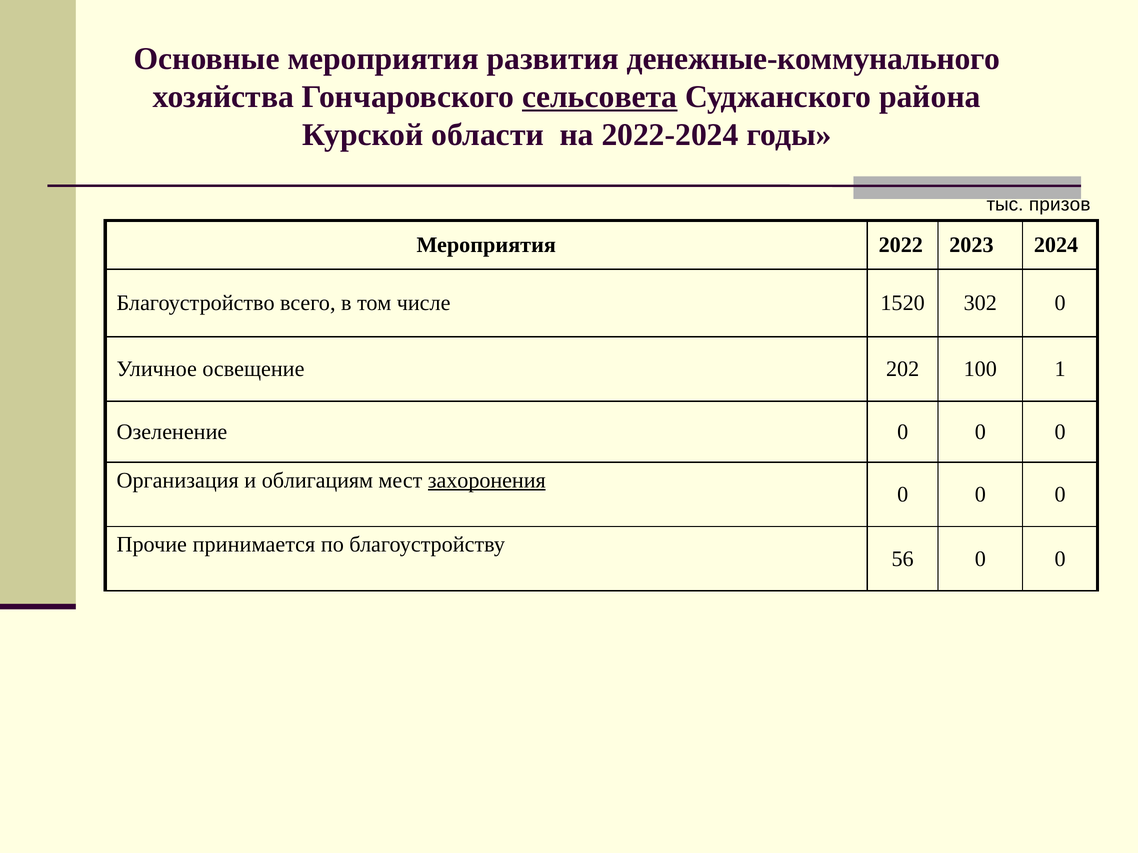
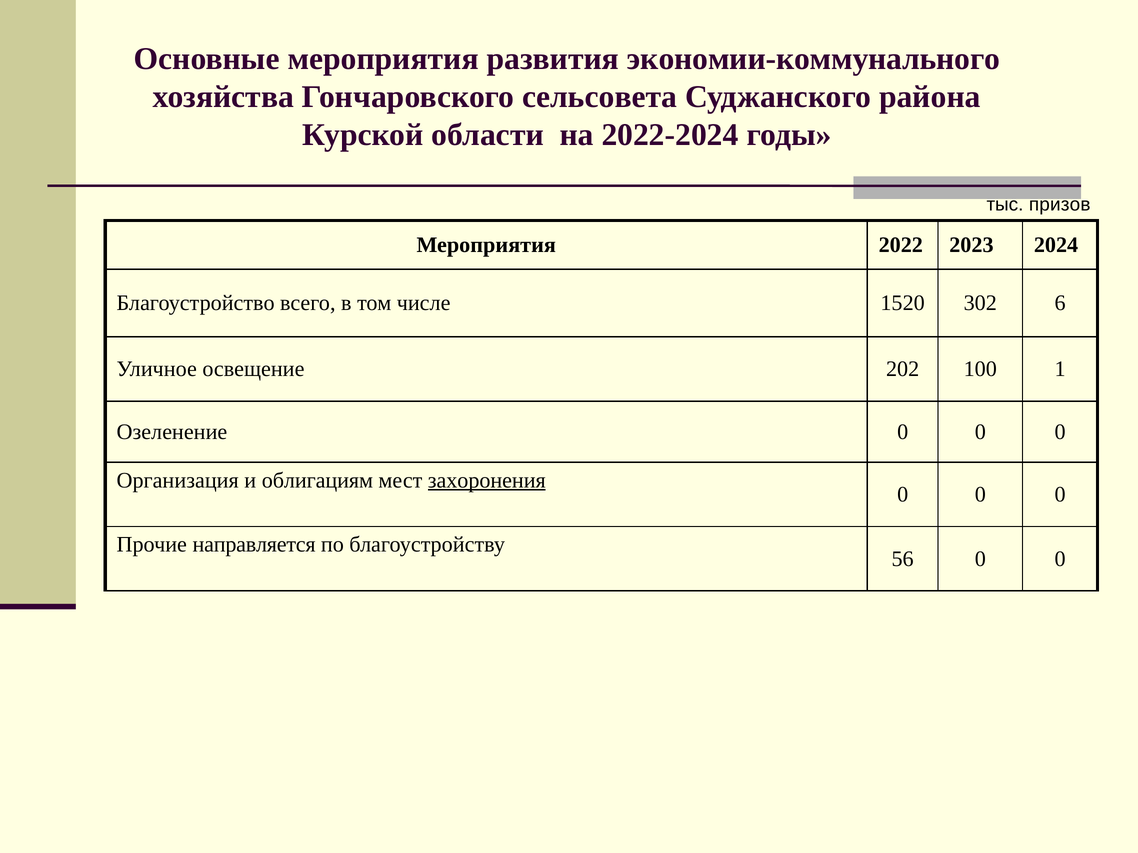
денежные-коммунального: денежные-коммунального -> экономии-коммунального
сельсовета underline: present -> none
302 0: 0 -> 6
принимается: принимается -> направляется
